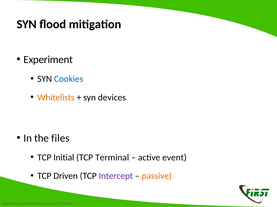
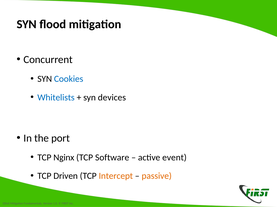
Experiment: Experiment -> Concurrent
Whitelists colour: orange -> blue
files: files -> port
Initial: Initial -> Nginx
Terminal: Terminal -> Software
Intercept colour: purple -> orange
